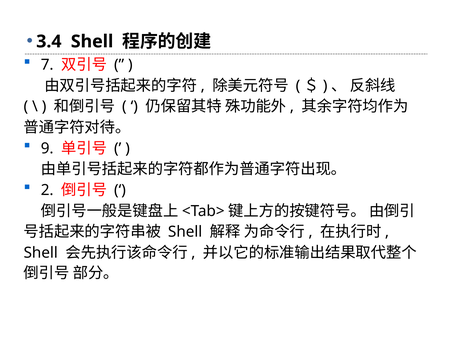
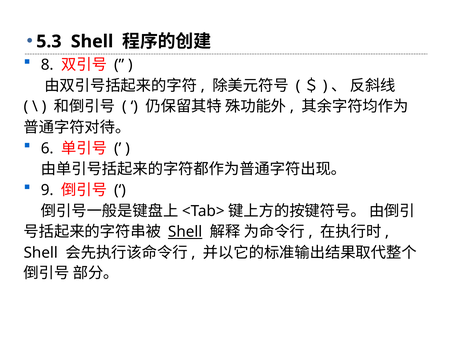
3.4: 3.4 -> 5.3
7: 7 -> 8
9: 9 -> 6
2: 2 -> 9
Shell at (185, 232) underline: none -> present
